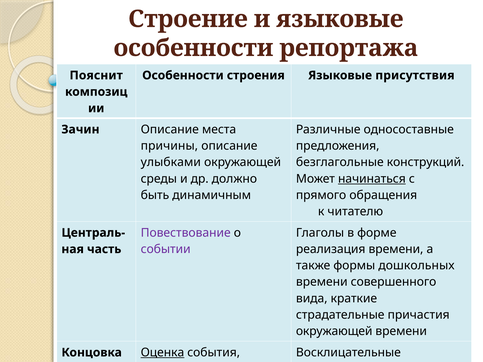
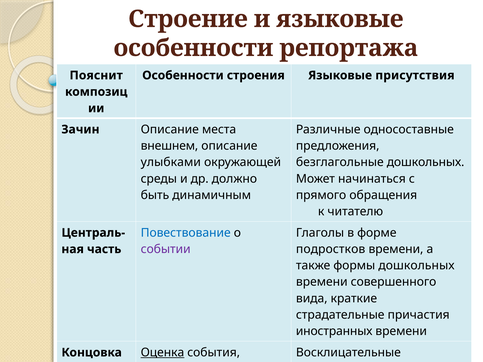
причины: причины -> внешнем
безглагольные конструкций: конструкций -> дошкольных
начинаться underline: present -> none
Повествование colour: purple -> blue
реализация: реализация -> подростков
окружающей at (334, 331): окружающей -> иностранных
